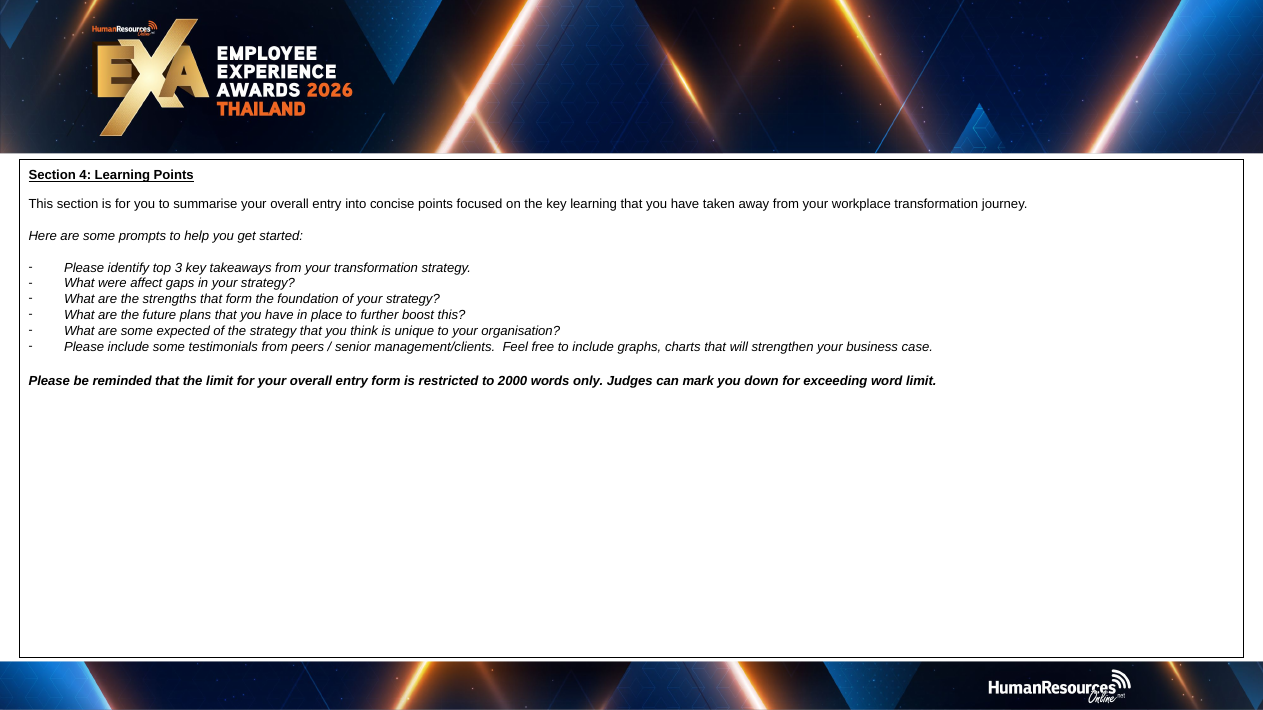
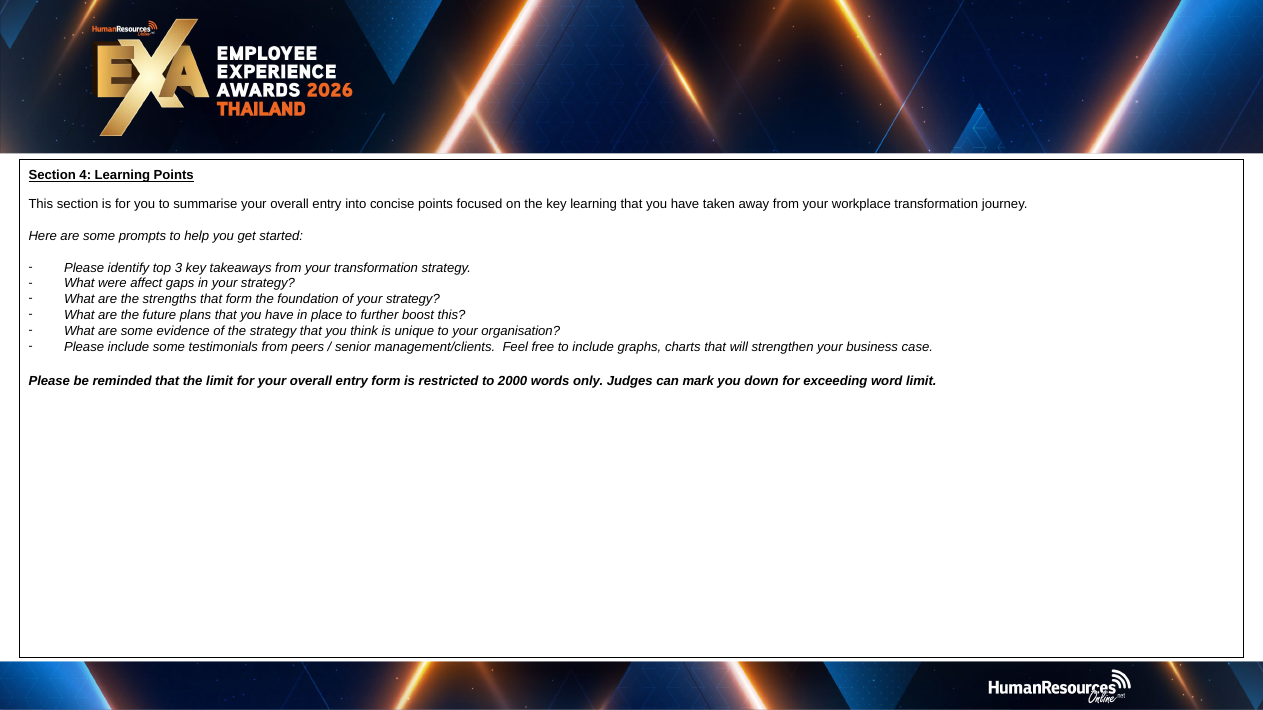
expected: expected -> evidence
